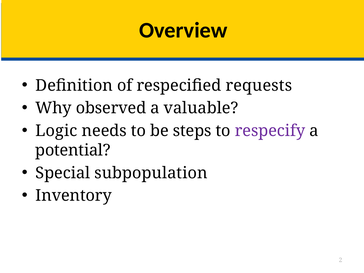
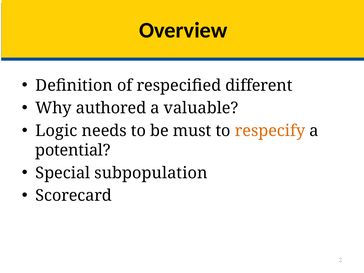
requests: requests -> different
observed: observed -> authored
steps: steps -> must
respecify colour: purple -> orange
Inventory: Inventory -> Scorecard
